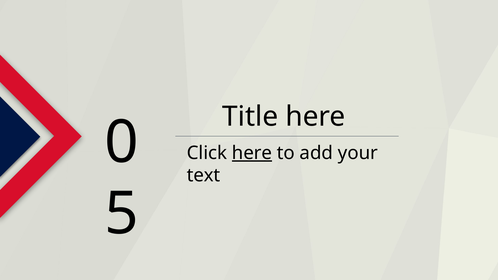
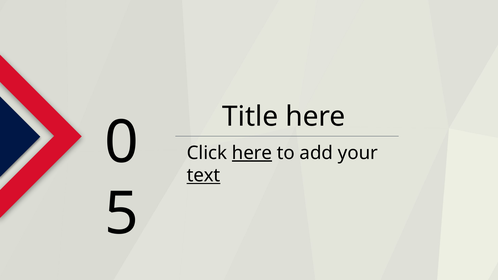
text underline: none -> present
